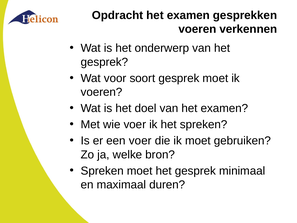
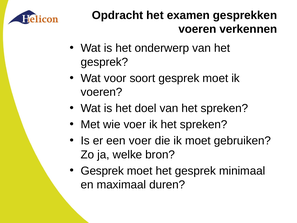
van het examen: examen -> spreken
Spreken at (102, 171): Spreken -> Gesprek
